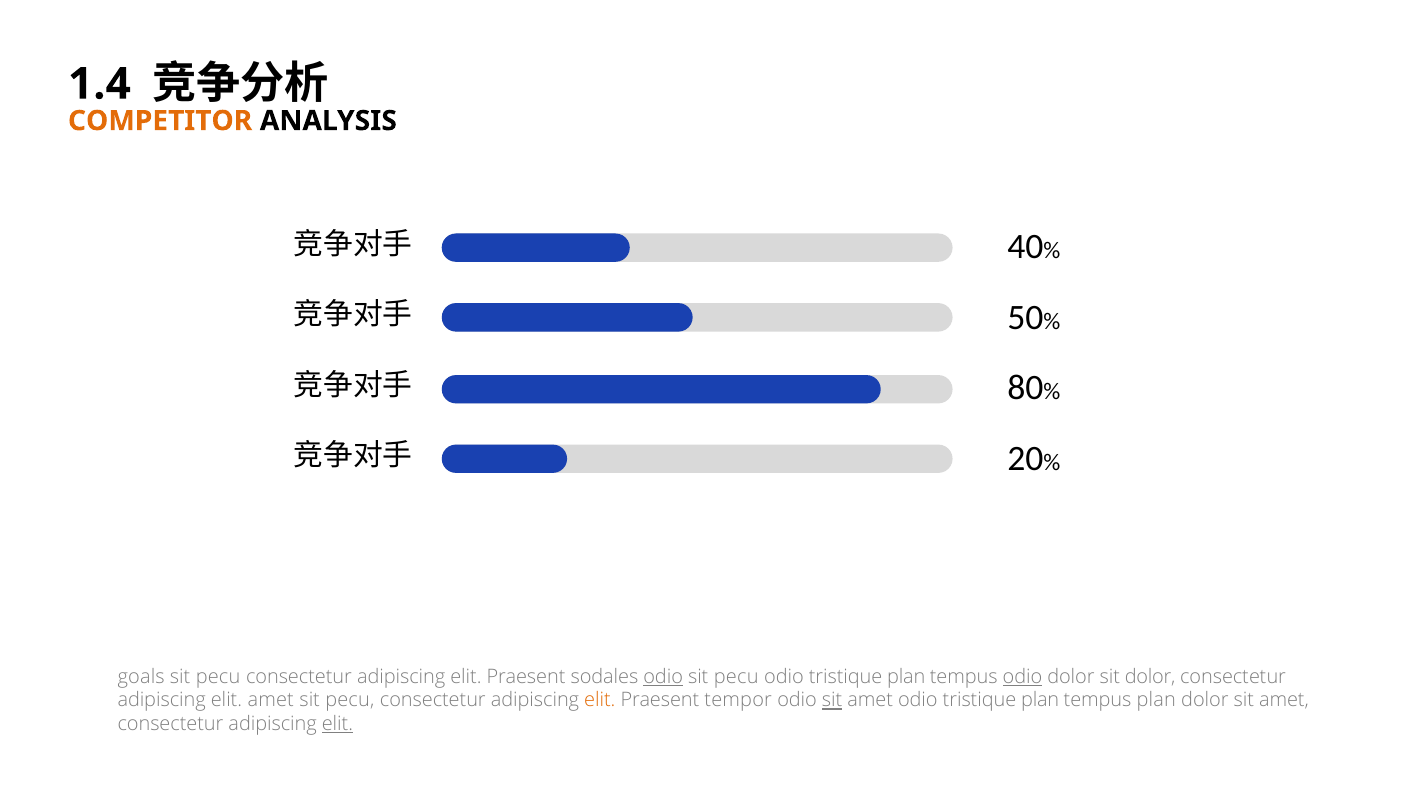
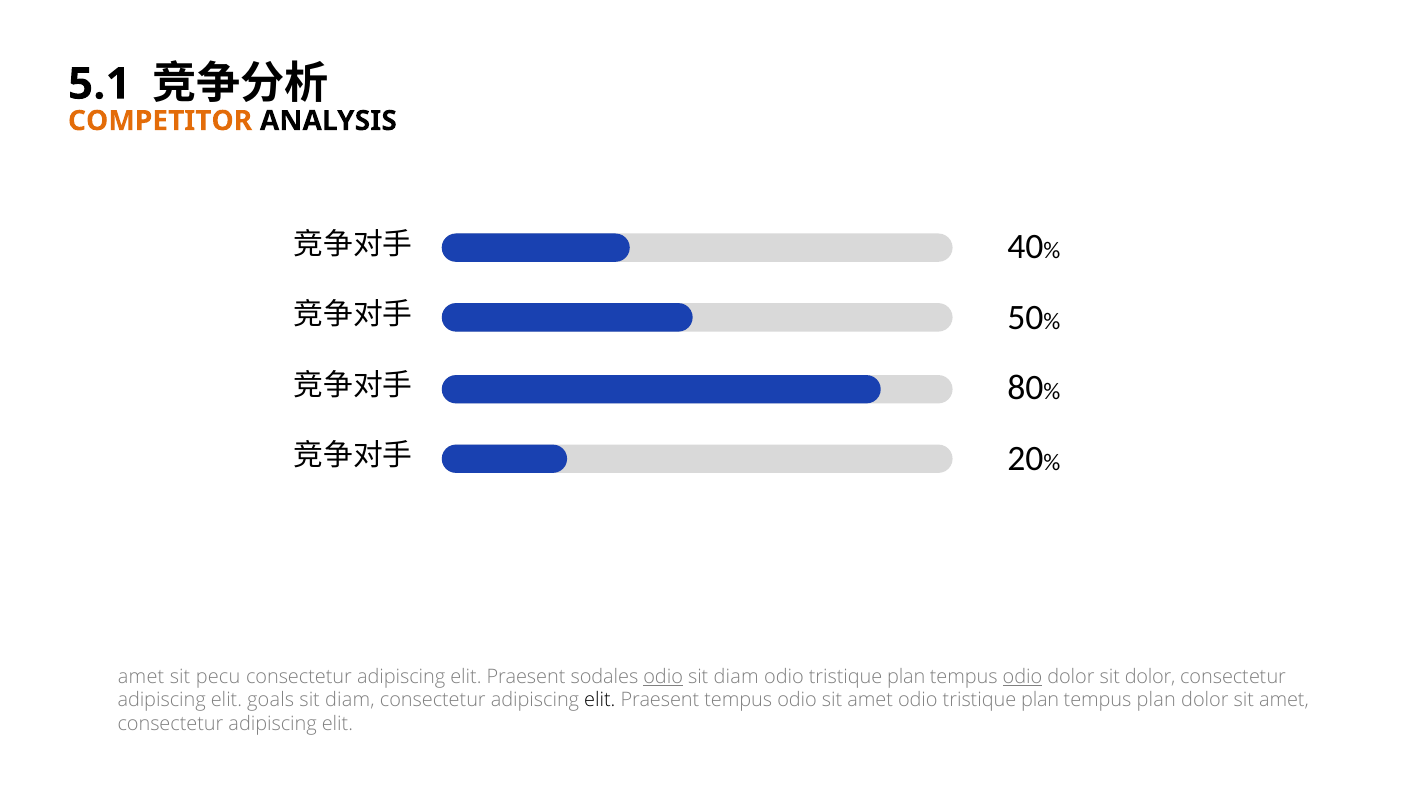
1.4: 1.4 -> 5.1
goals at (141, 677): goals -> amet
pecu at (736, 677): pecu -> diam
elit amet: amet -> goals
pecu at (350, 701): pecu -> diam
elit at (600, 701) colour: orange -> black
Praesent tempor: tempor -> tempus
sit at (832, 701) underline: present -> none
elit at (337, 724) underline: present -> none
